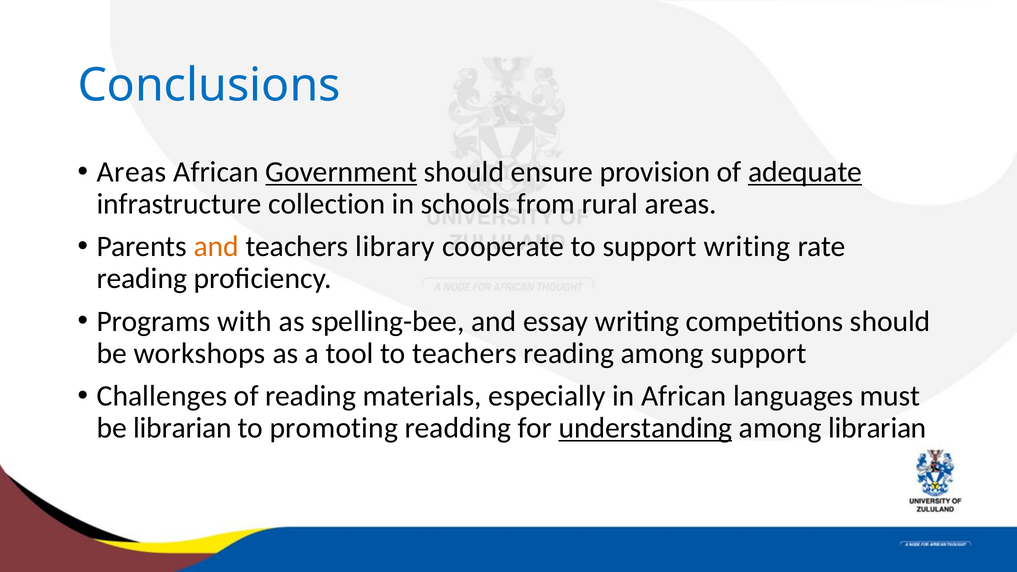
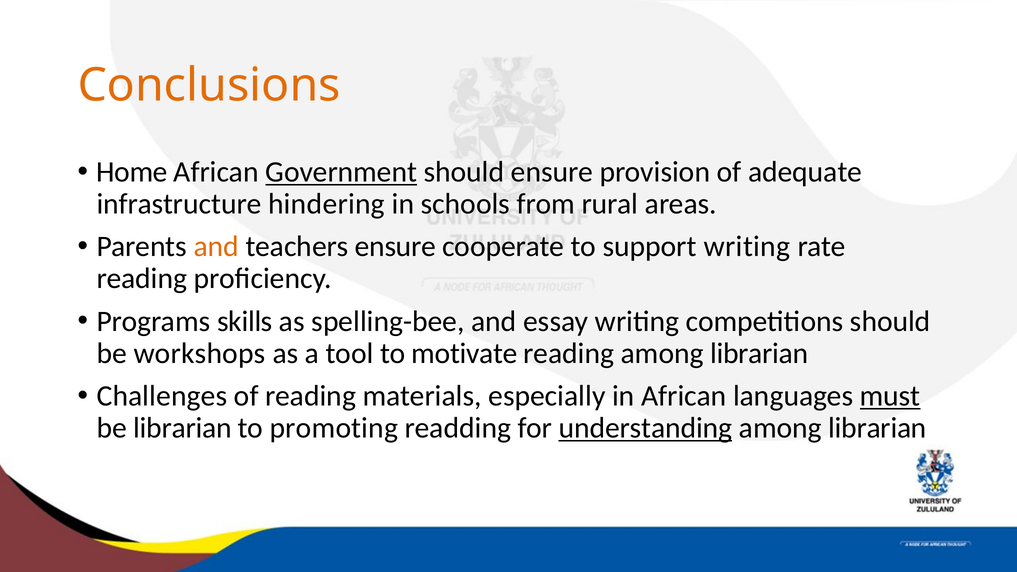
Conclusions colour: blue -> orange
Areas at (132, 172): Areas -> Home
adequate underline: present -> none
collection: collection -> hindering
teachers library: library -> ensure
with: with -> skills
to teachers: teachers -> motivate
reading among support: support -> librarian
must underline: none -> present
